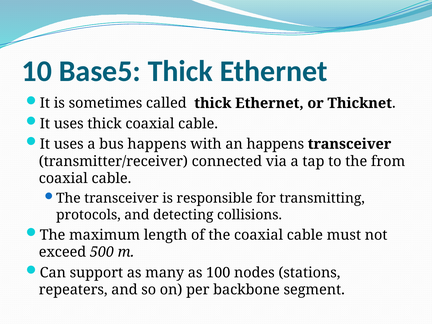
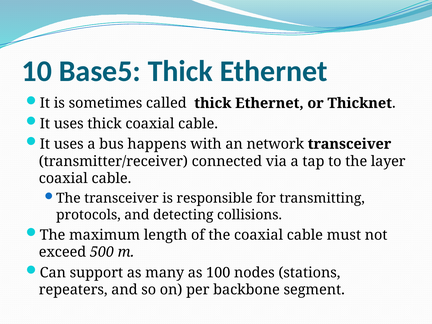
an happens: happens -> network
from: from -> layer
